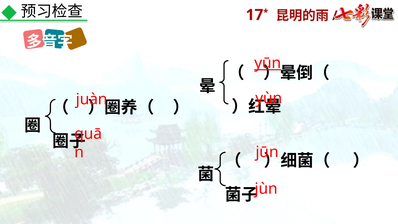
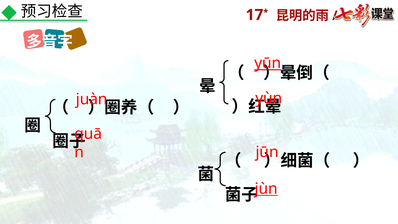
jùn underline: none -> present
